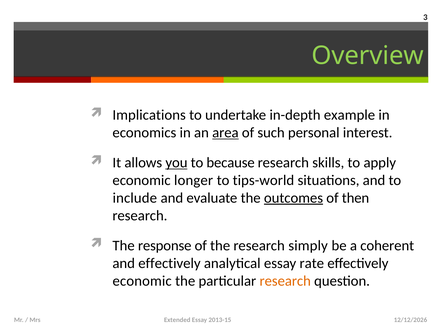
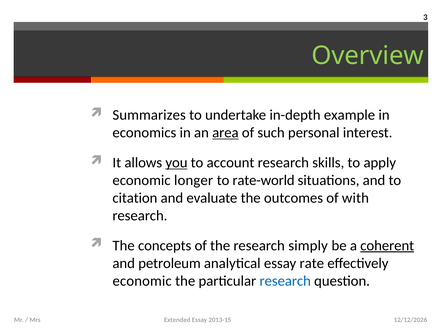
Implications: Implications -> Summarizes
because: because -> account
tips-world: tips-world -> rate-world
include: include -> citation
outcomes underline: present -> none
then: then -> with
response: response -> concepts
coherent underline: none -> present
and effectively: effectively -> petroleum
research at (285, 281) colour: orange -> blue
